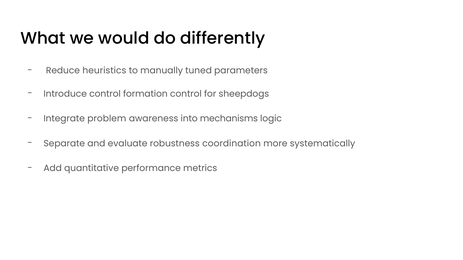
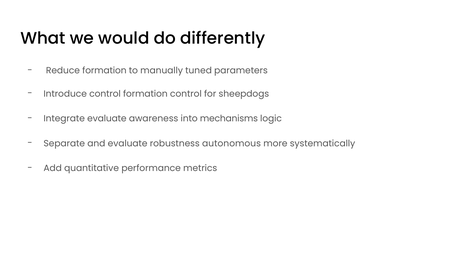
Reduce heuristics: heuristics -> formation
Integrate problem: problem -> evaluate
coordination: coordination -> autonomous
